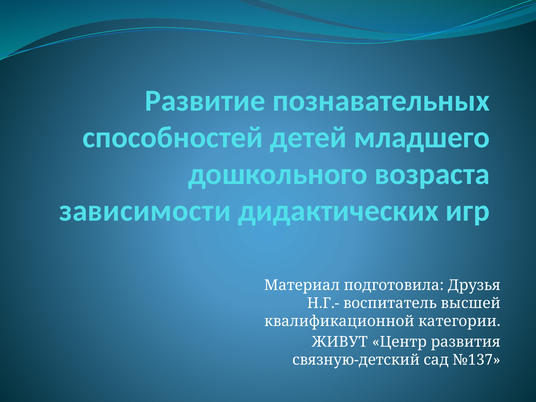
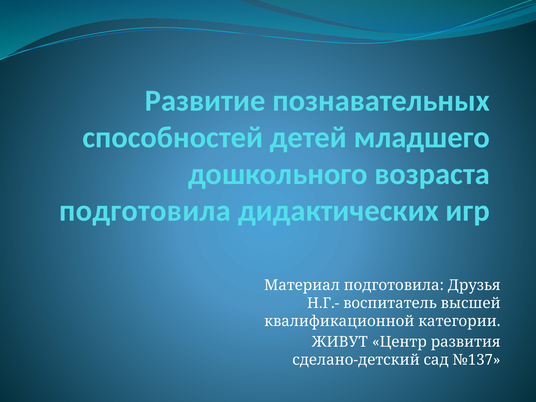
зависимости at (145, 211): зависимости -> подготовила
связную-детский: связную-детский -> сделано-детский
